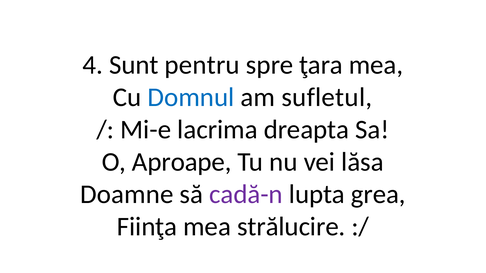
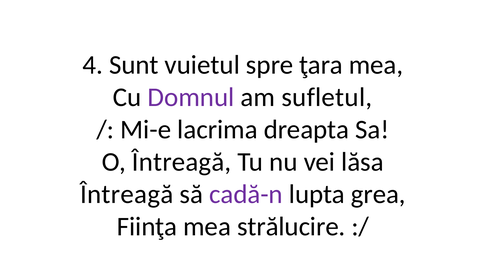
pentru: pentru -> vuietul
Domnul colour: blue -> purple
O Aproape: Aproape -> Întreagă
Doamne at (127, 194): Doamne -> Întreagă
